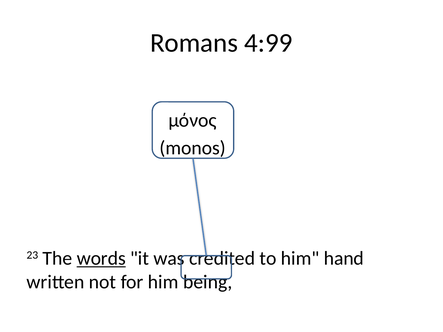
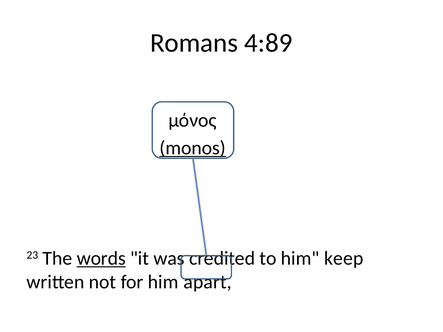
4:99: 4:99 -> 4:89
monos underline: none -> present
hand: hand -> keep
being: being -> apart
